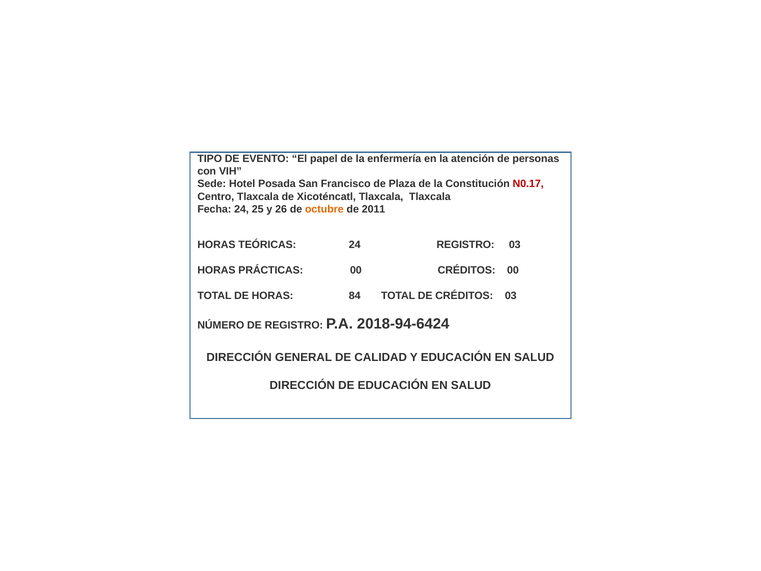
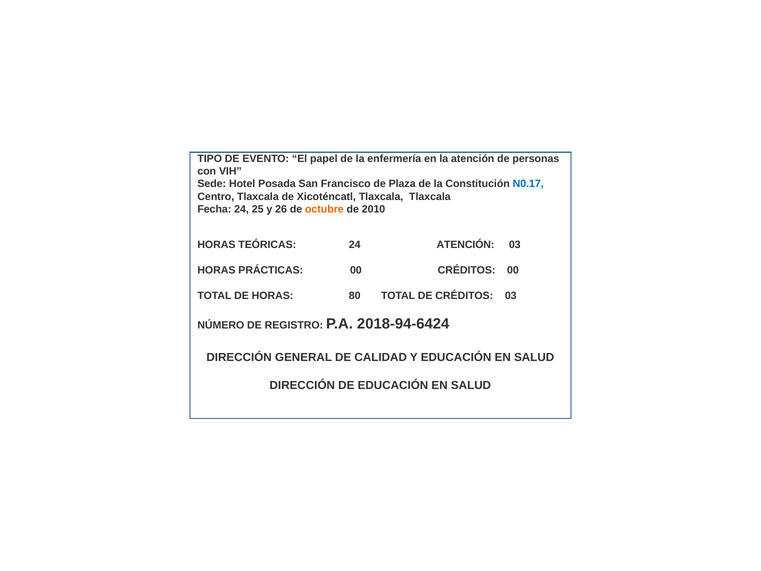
N0.17 colour: red -> blue
2011: 2011 -> 2010
24 REGISTRO: REGISTRO -> ATENCIÓN
84: 84 -> 80
